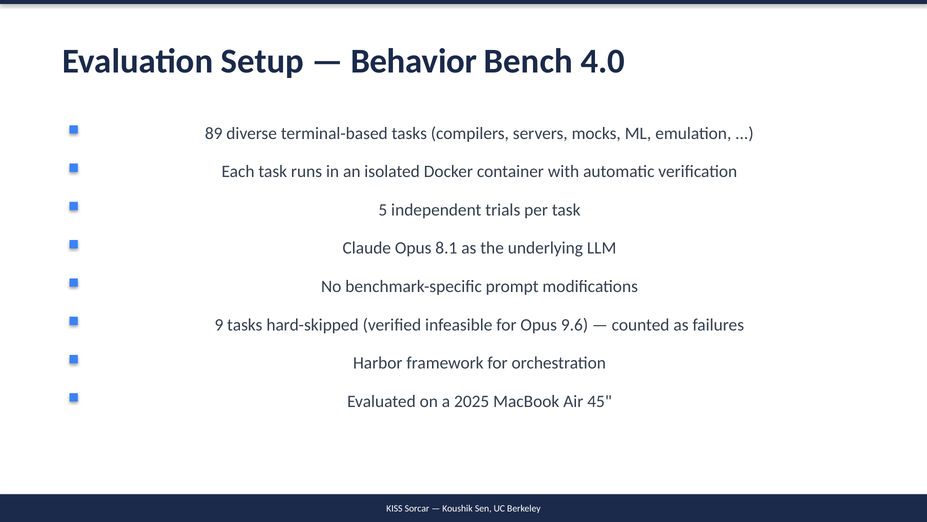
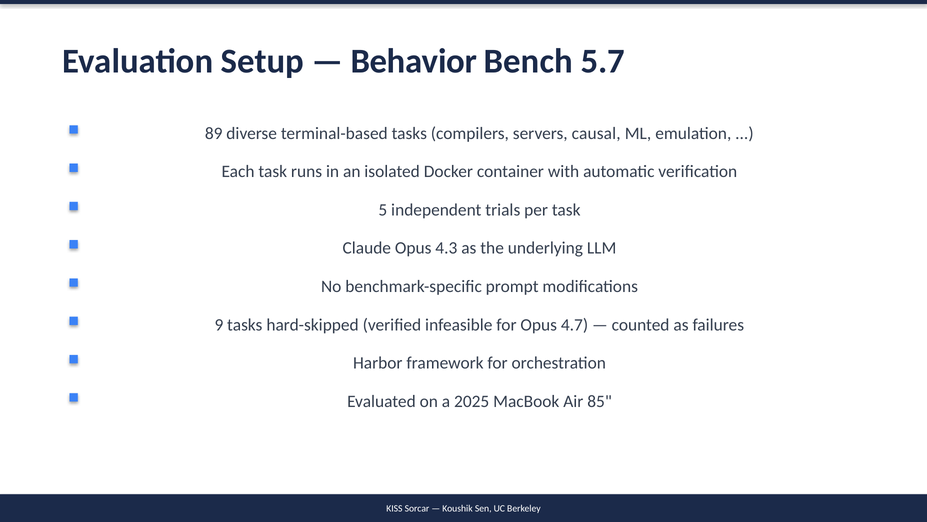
4.0: 4.0 -> 5.7
mocks: mocks -> causal
8.1: 8.1 -> 4.3
9.6: 9.6 -> 4.7
45: 45 -> 85
